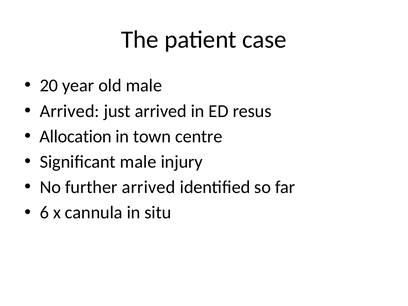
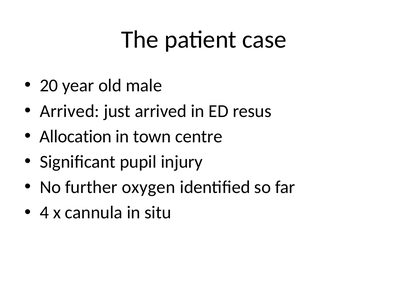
Significant male: male -> pupil
further arrived: arrived -> oxygen
6: 6 -> 4
